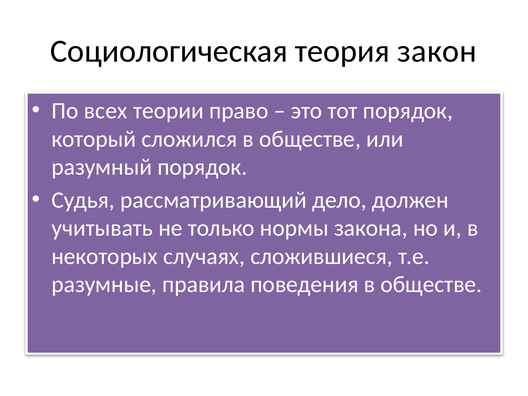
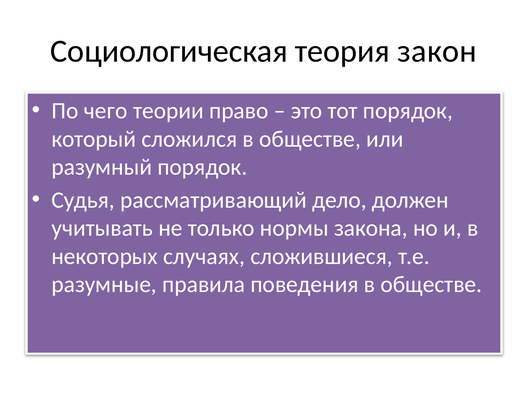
всех: всех -> чего
